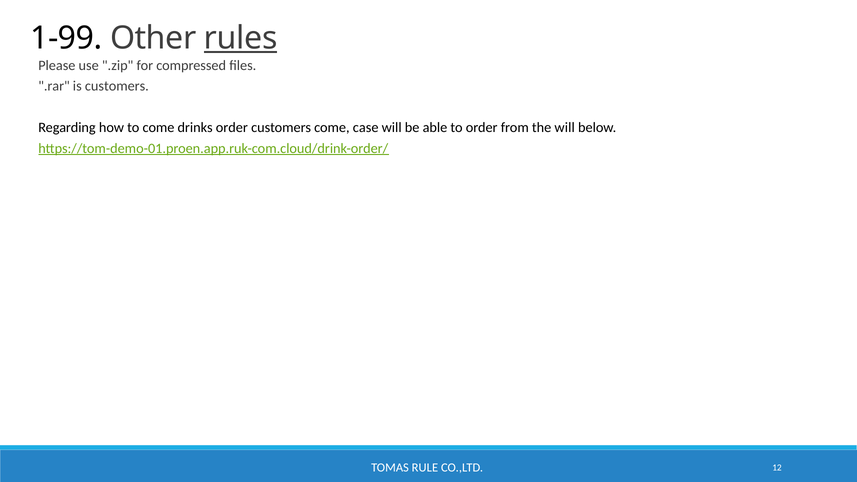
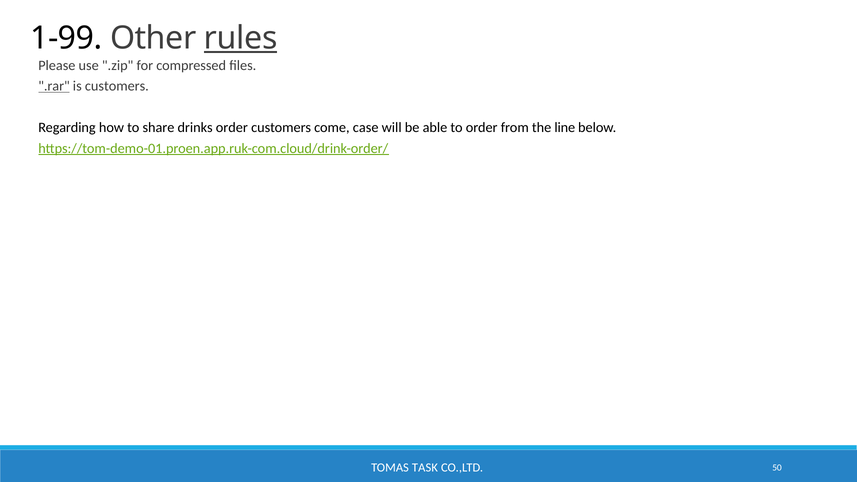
.rar underline: none -> present
to come: come -> share
the will: will -> line
RULE: RULE -> TASK
12: 12 -> 50
